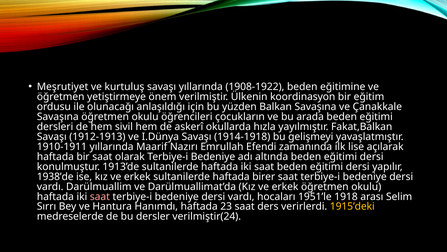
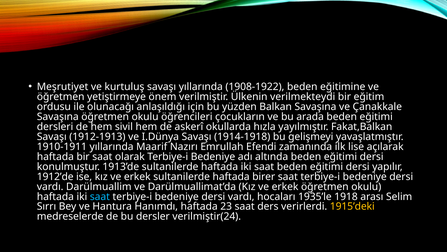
koordinasyon: koordinasyon -> verilmekteydi
1938’de: 1938’de -> 1912’de
saat at (100, 196) colour: pink -> light blue
1951’le: 1951’le -> 1935’le
